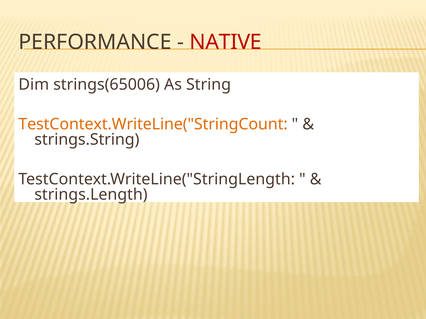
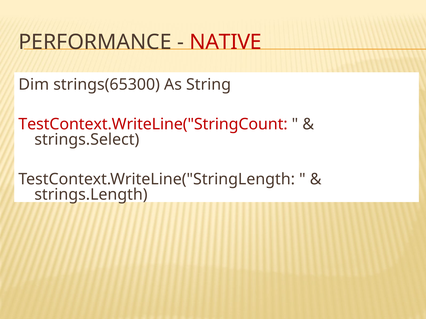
strings(65006: strings(65006 -> strings(65300
TestContext.WriteLine("StringCount colour: orange -> red
strings.String: strings.String -> strings.Select
